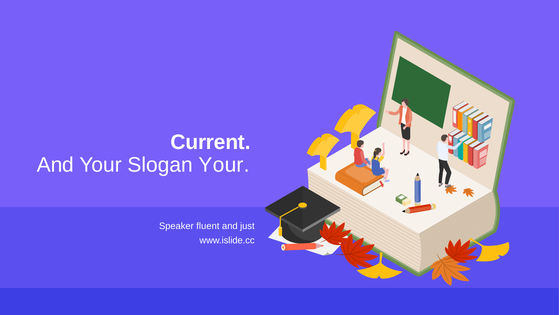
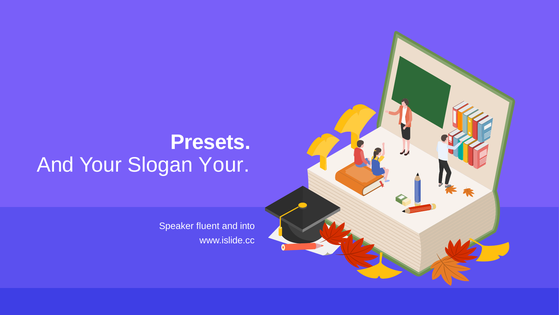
Current: Current -> Presets
just: just -> into
